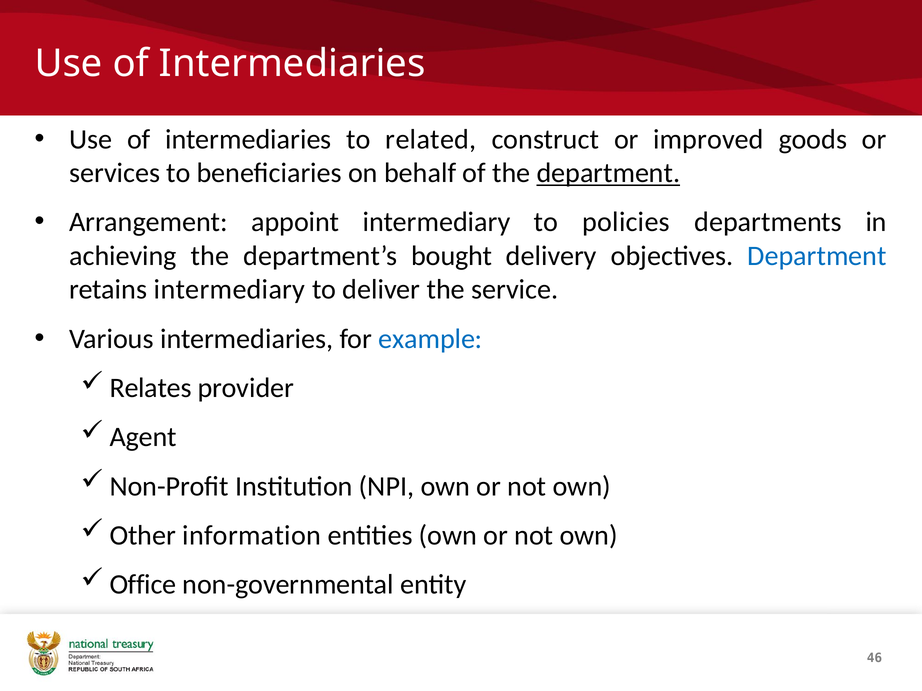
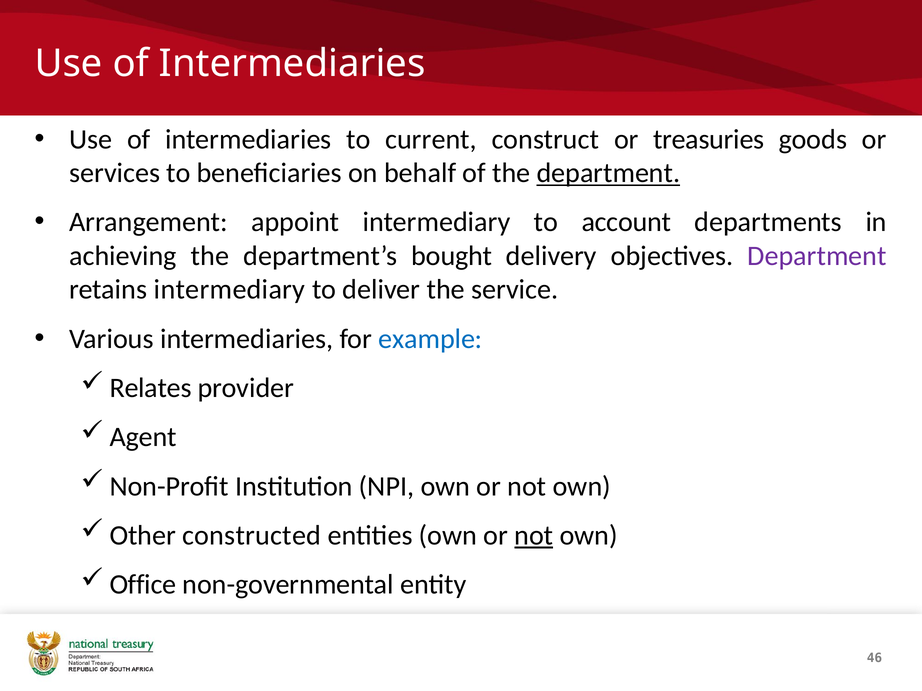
related: related -> current
improved: improved -> treasuries
policies: policies -> account
Department at (817, 256) colour: blue -> purple
information: information -> constructed
not at (534, 536) underline: none -> present
